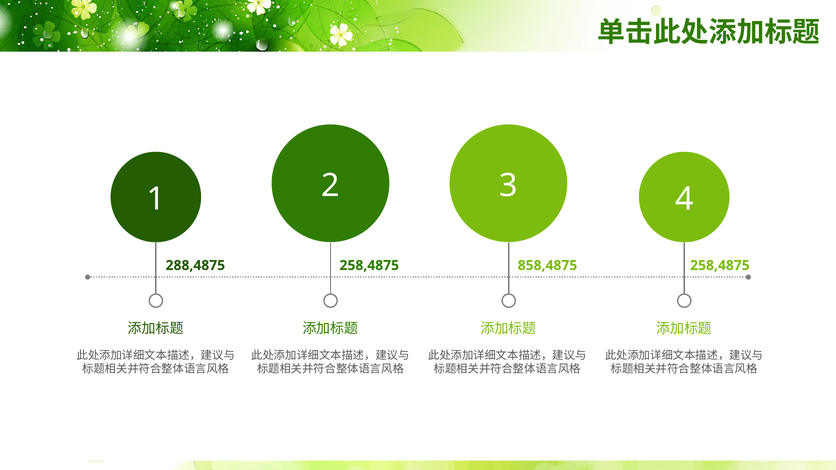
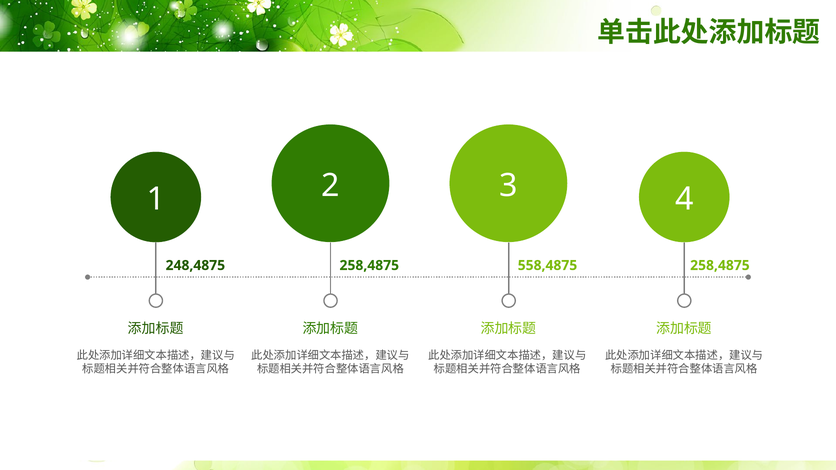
288,4875: 288,4875 -> 248,4875
858,4875: 858,4875 -> 558,4875
